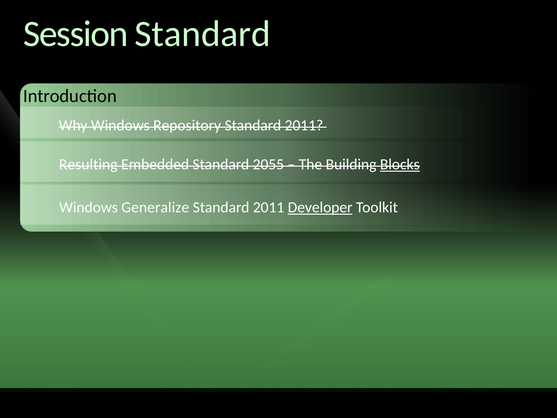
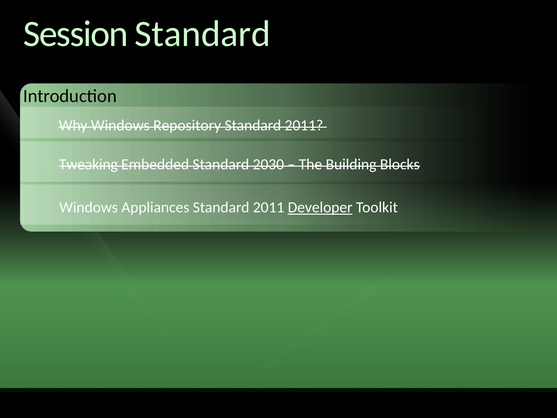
Resulting: Resulting -> Tweaking
2055: 2055 -> 2030
Blocks underline: present -> none
Generalize: Generalize -> Appliances
